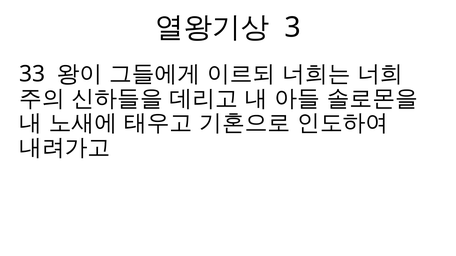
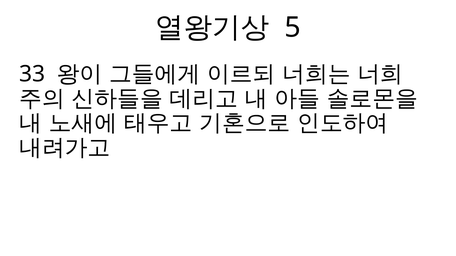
3: 3 -> 5
